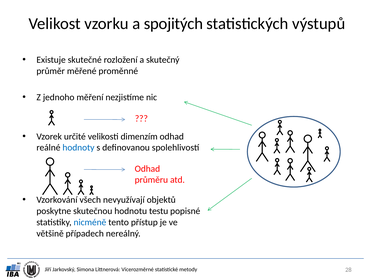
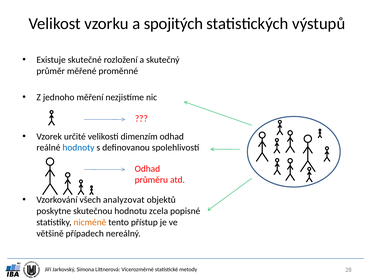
nevyužívají: nevyužívají -> analyzovat
testu: testu -> zcela
nicméně colour: blue -> orange
